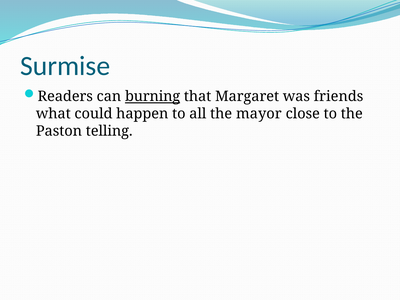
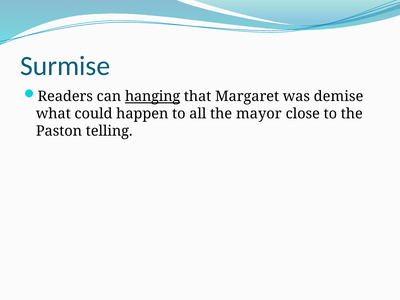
burning: burning -> hanging
friends: friends -> demise
